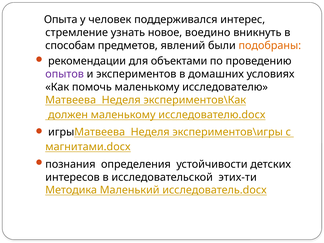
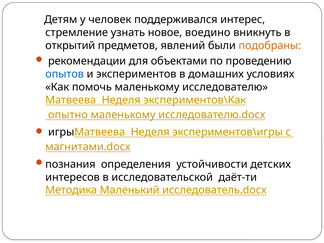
Опыта: Опыта -> Детям
способам: способам -> открытий
опытов colour: purple -> blue
должен: должен -> опытно
этих-ти: этих-ти -> даёт-ти
